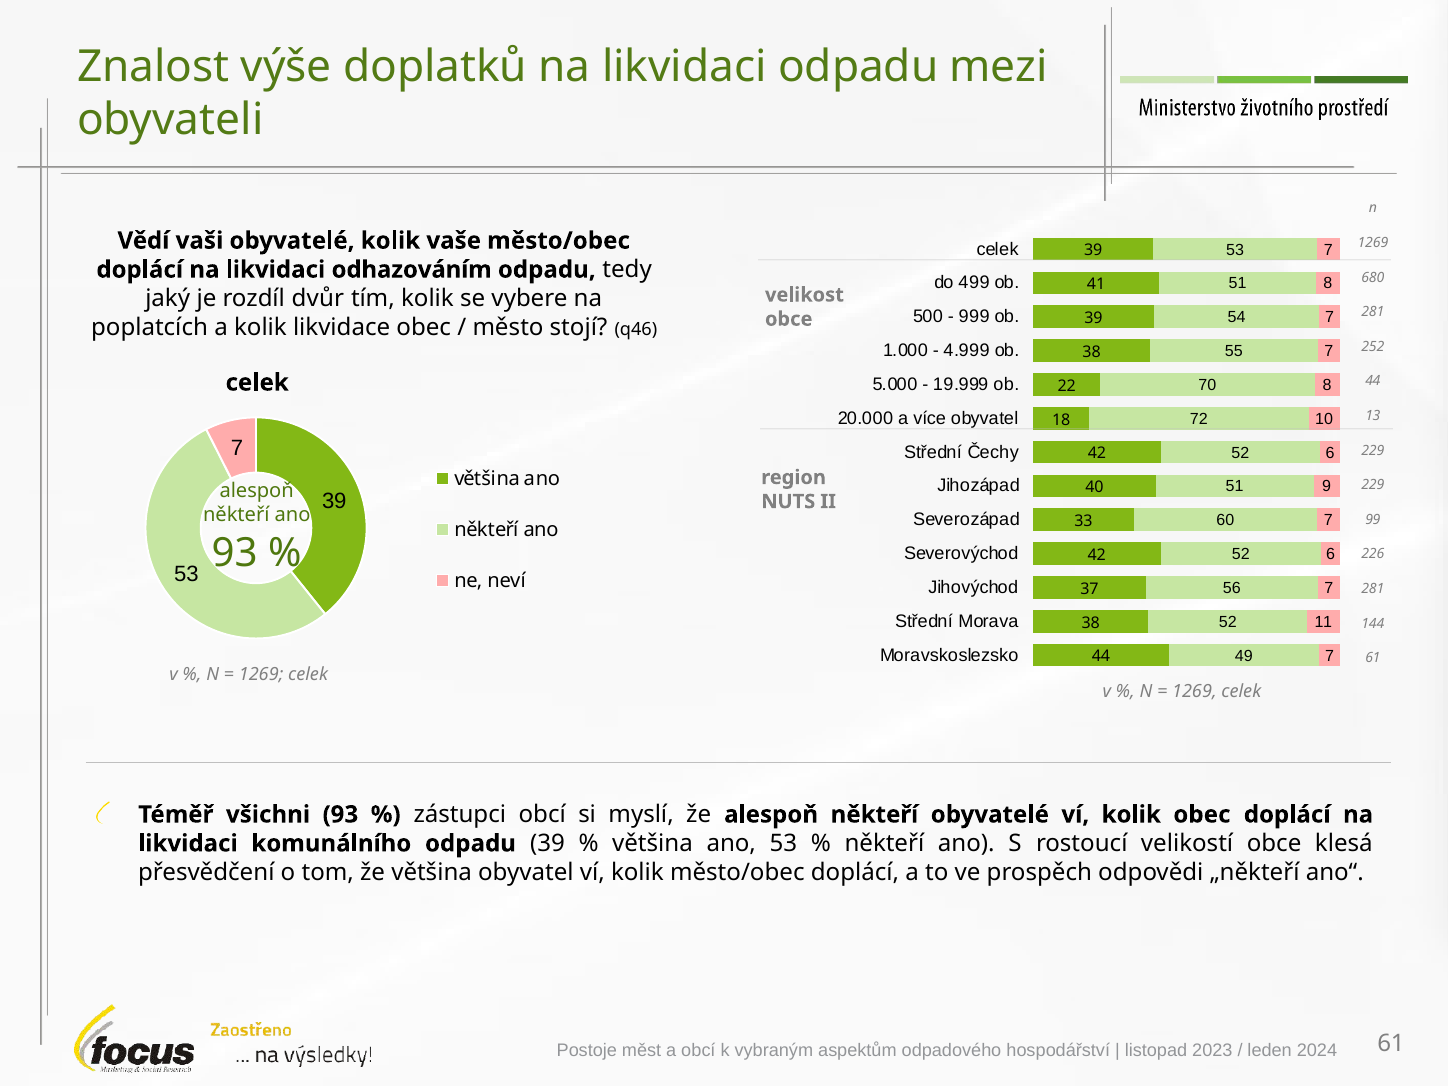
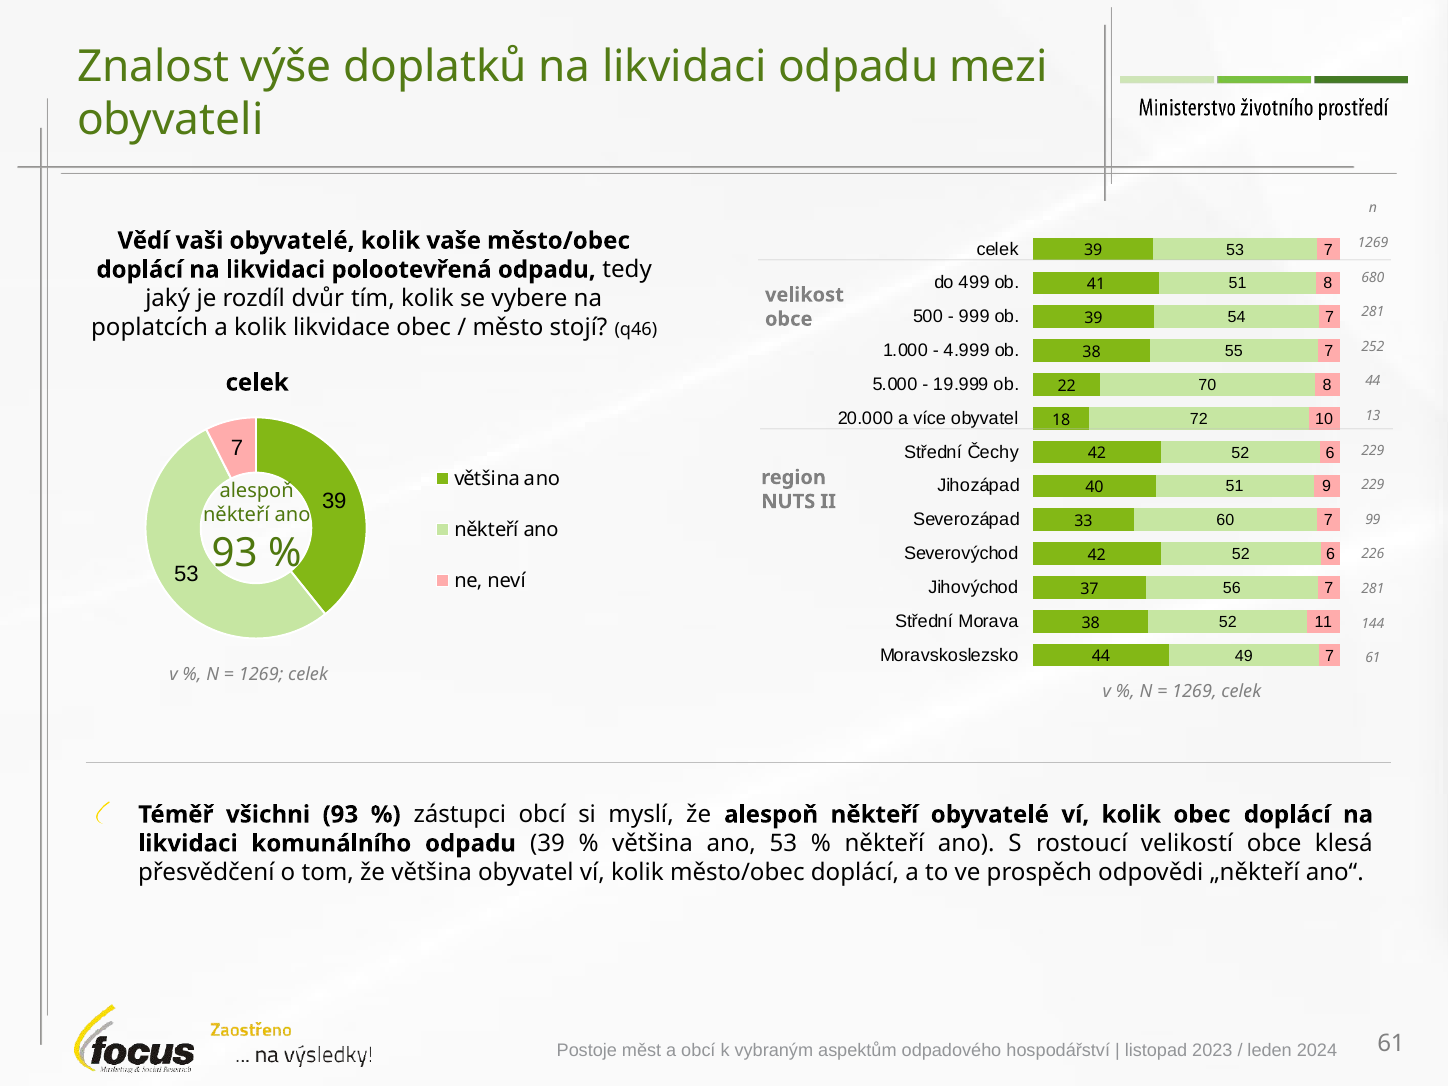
odhazováním: odhazováním -> polootevřená
